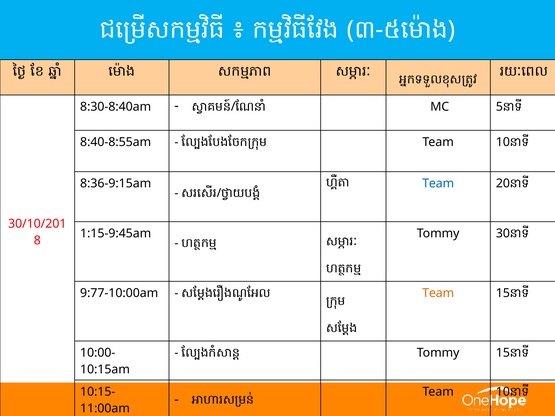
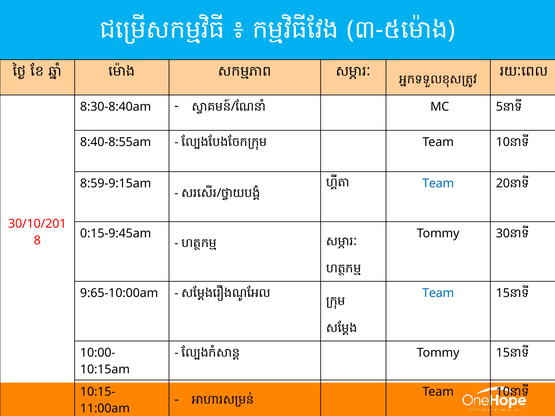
8:36-9:15am: 8:36-9:15am -> 8:59-9:15am
1:15-9:45am: 1:15-9:45am -> 0:15-9:45am
9:77-10:00am: 9:77-10:00am -> 9:65-10:00am
Team at (438, 293) colour: orange -> blue
